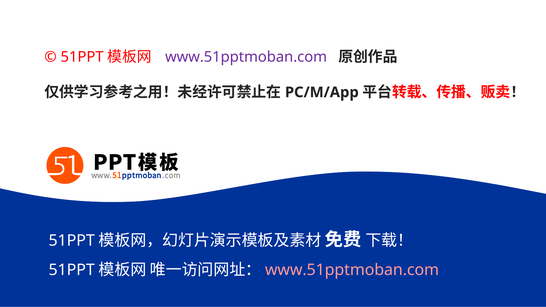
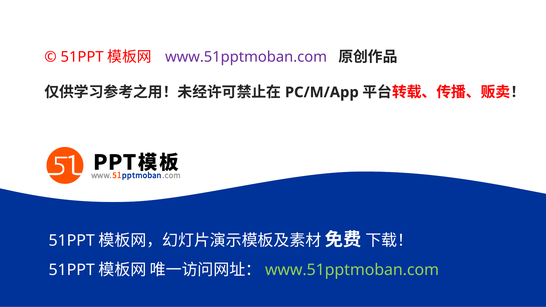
www.51pptmoban.com at (352, 270) colour: pink -> light green
